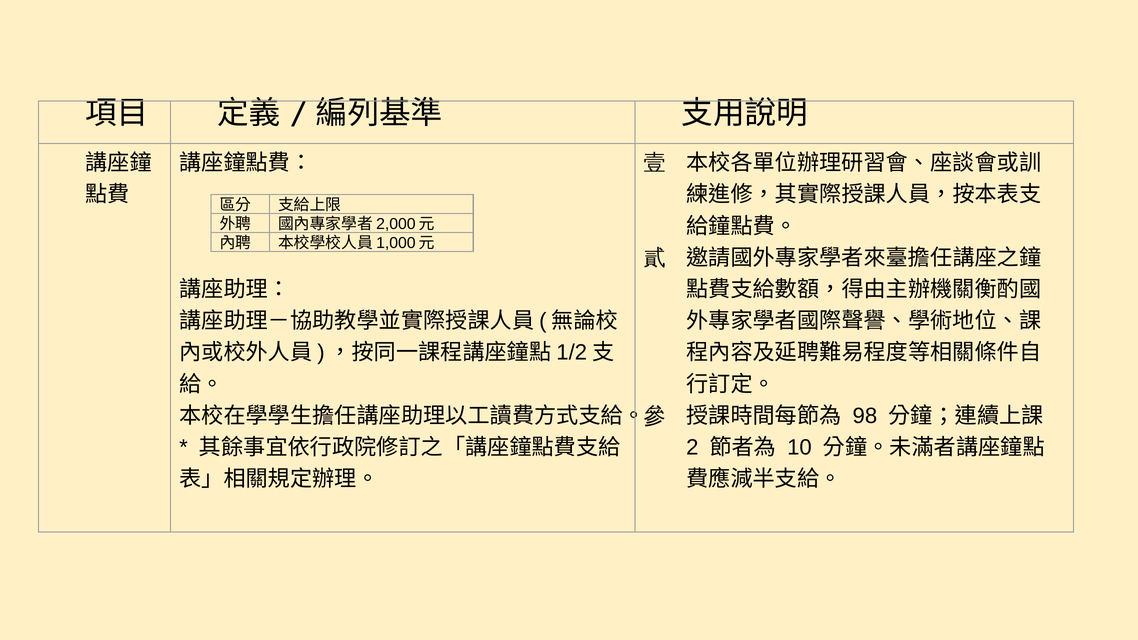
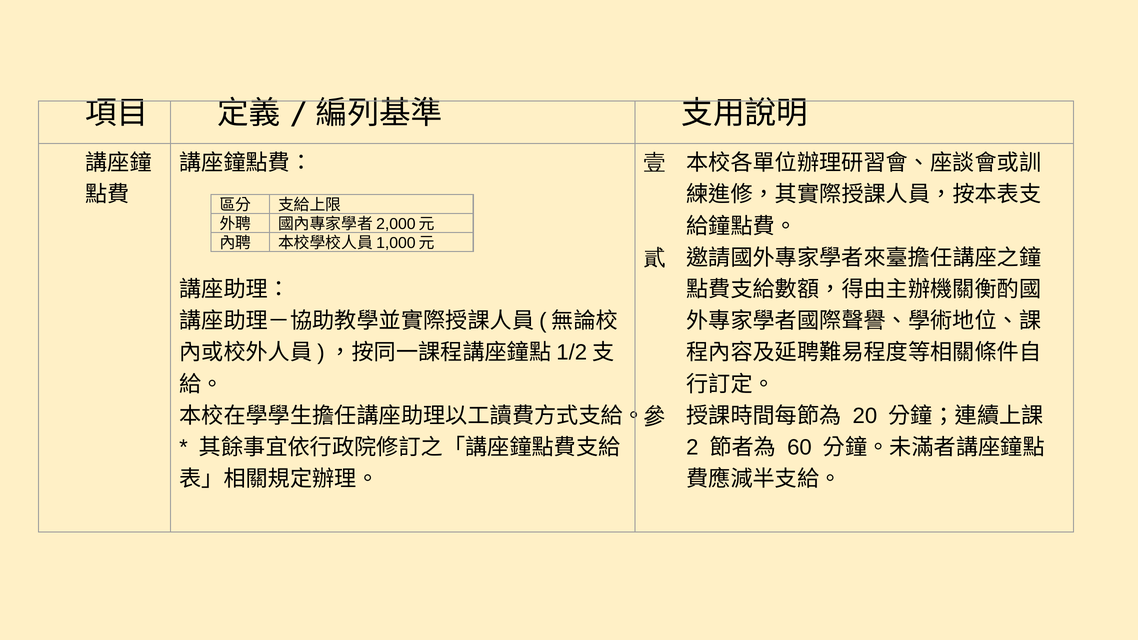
98: 98 -> 20
10: 10 -> 60
